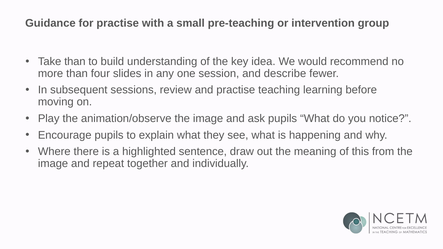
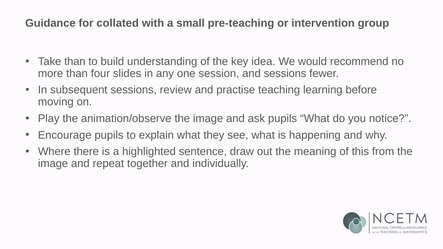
for practise: practise -> collated
and describe: describe -> sessions
